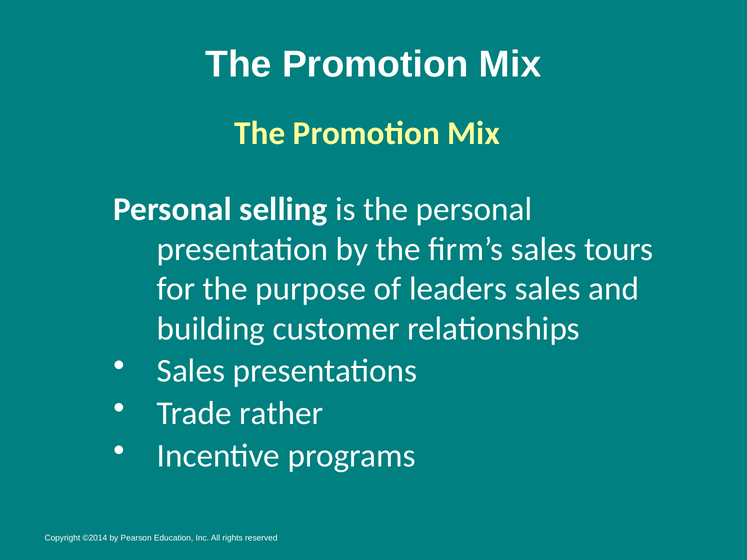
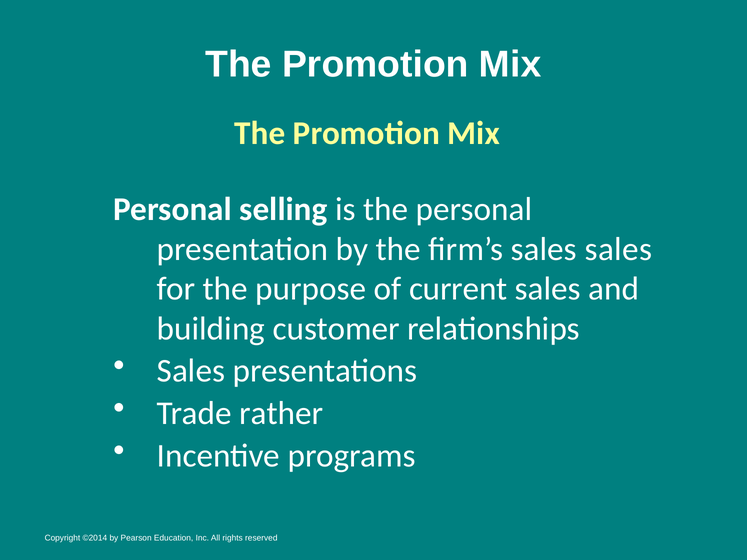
sales tours: tours -> sales
leaders: leaders -> current
